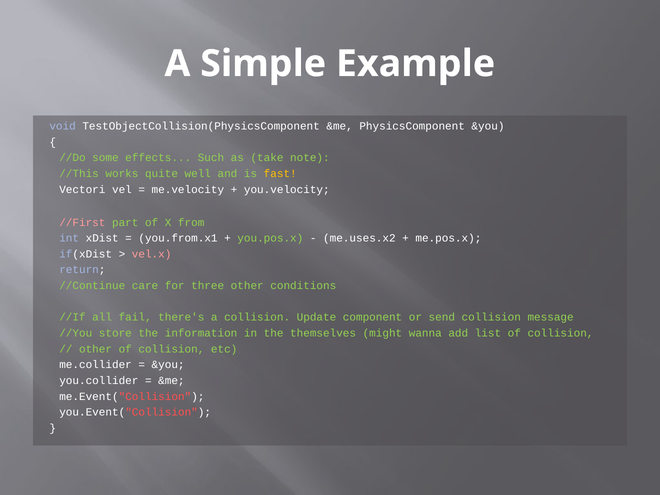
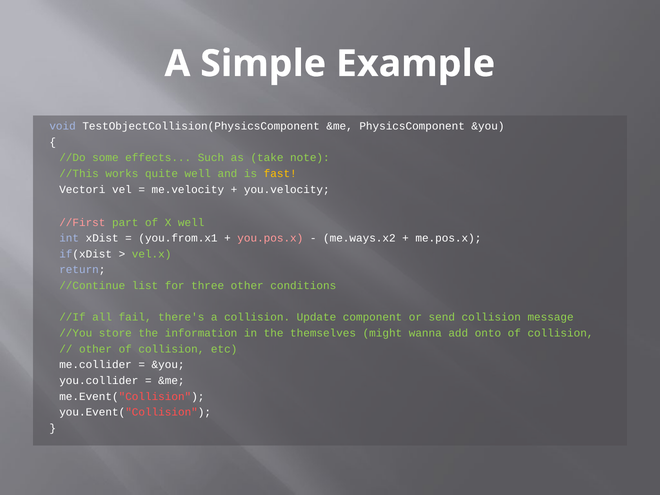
X from: from -> well
you.pos.x colour: light green -> pink
me.uses.x2: me.uses.x2 -> me.ways.x2
vel.x colour: pink -> light green
care: care -> list
list: list -> onto
